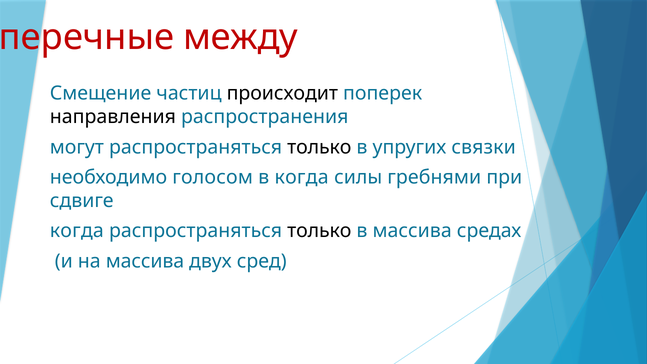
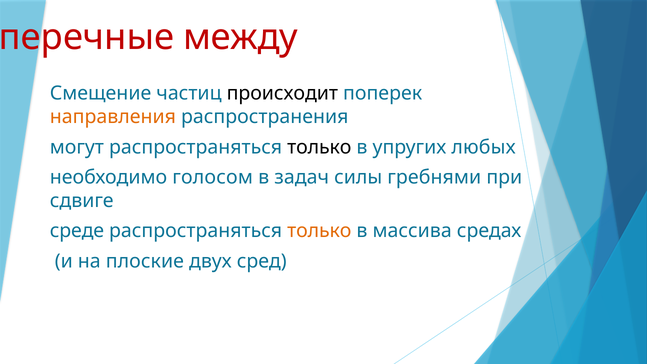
направления colour: black -> orange
связки: связки -> любых
в когда: когда -> задач
когда at (77, 231): когда -> среде
только at (319, 231) colour: black -> orange
на массива: массива -> плоские
